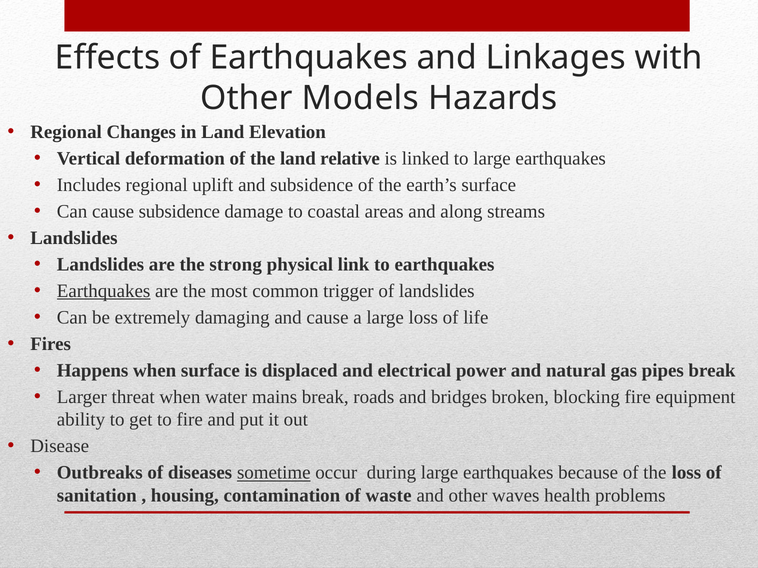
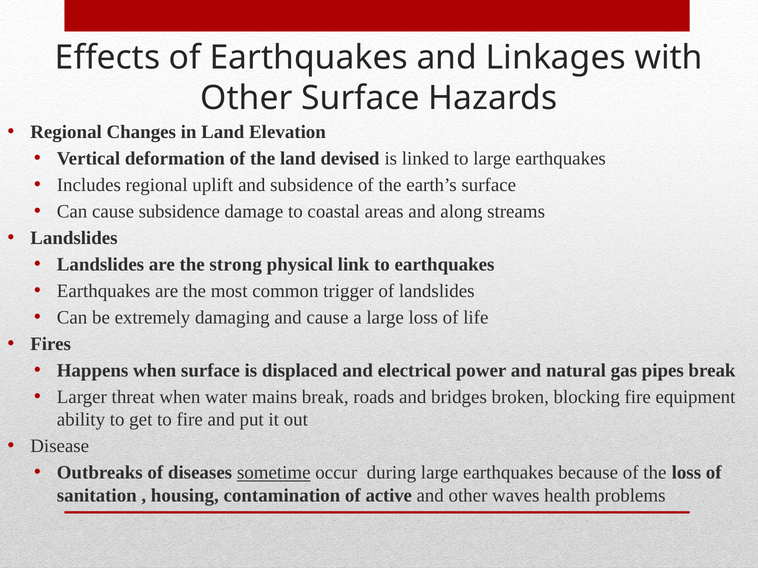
Other Models: Models -> Surface
relative: relative -> devised
Earthquakes at (104, 291) underline: present -> none
waste: waste -> active
